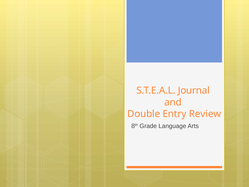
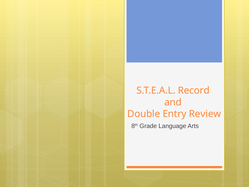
Journal: Journal -> Record
